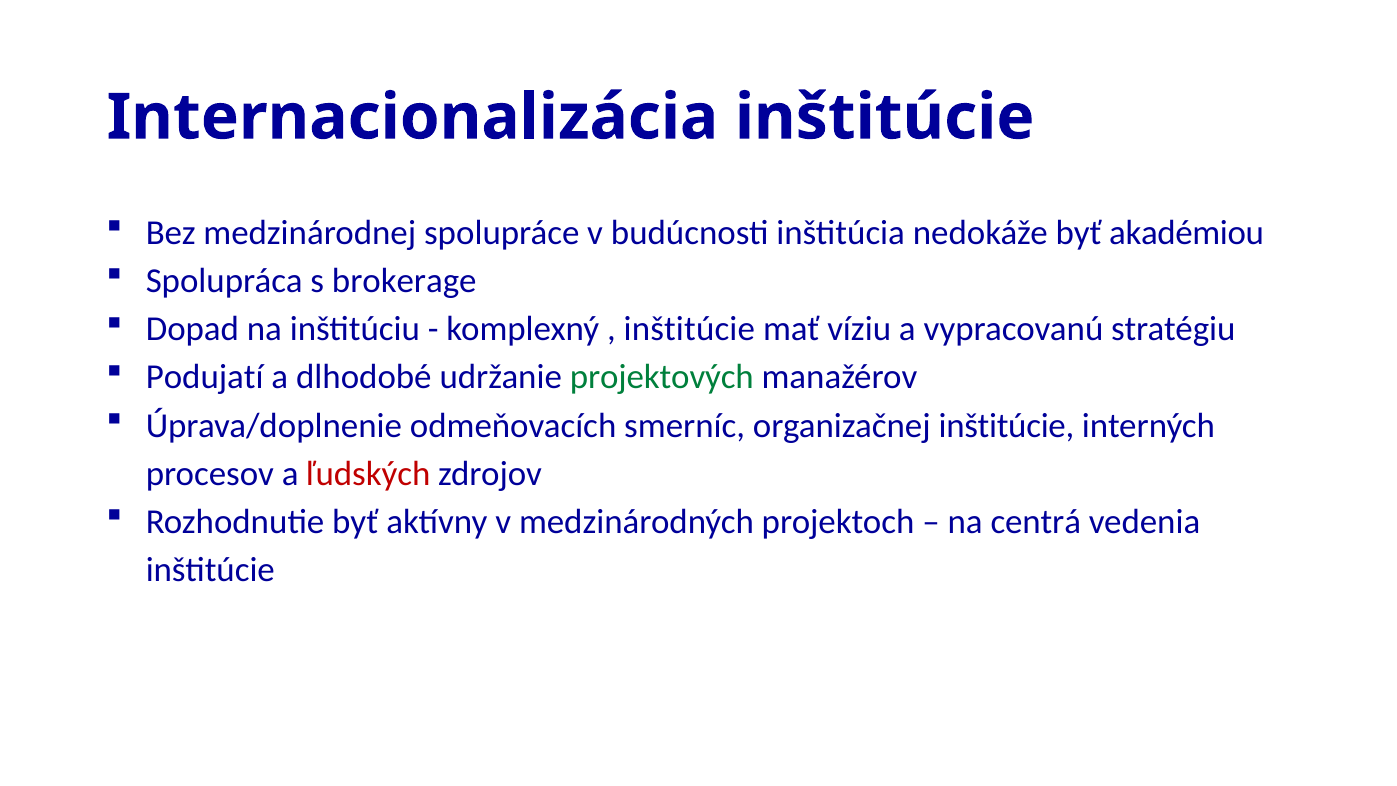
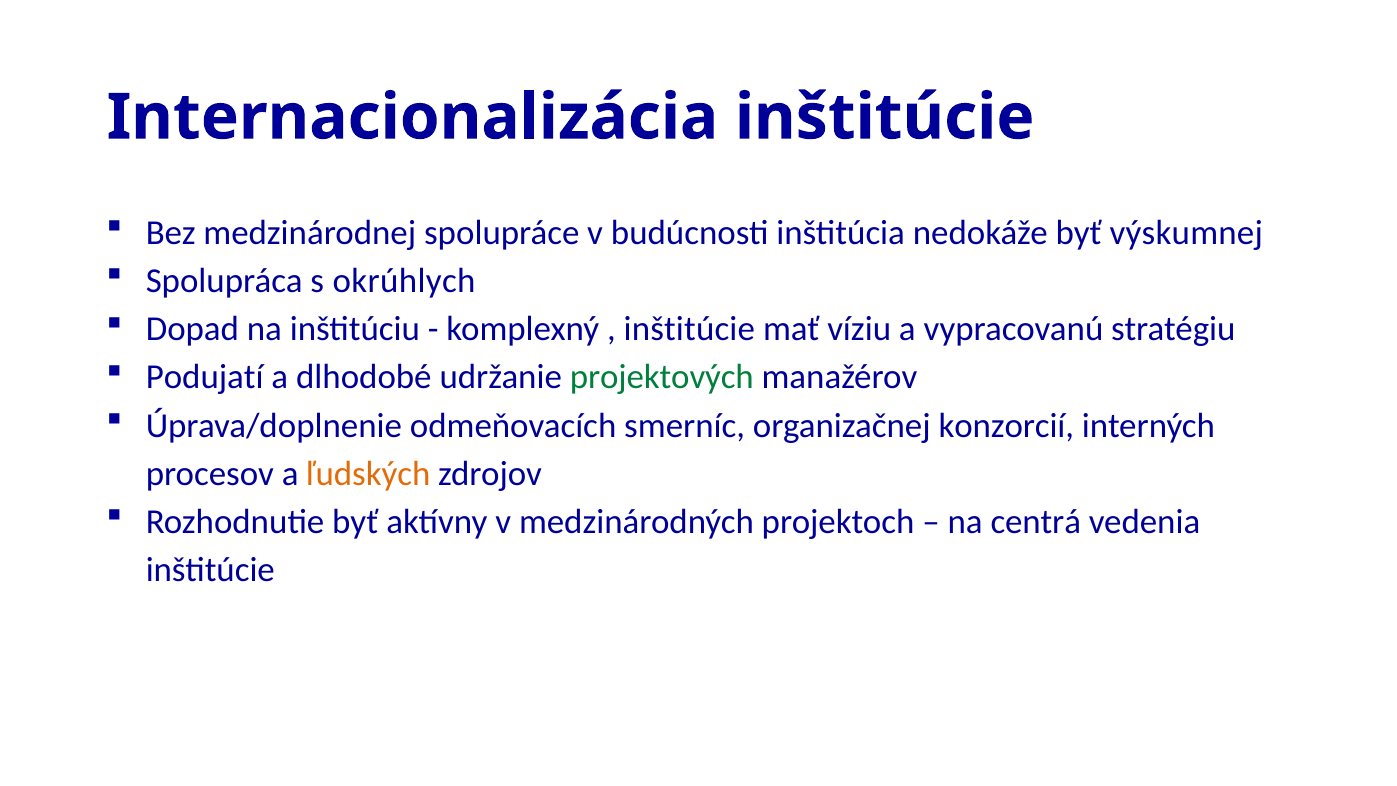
akadémiou: akadémiou -> výskumnej
brokerage: brokerage -> okrúhlych
organizačnej inštitúcie: inštitúcie -> konzorcií
ľudských colour: red -> orange
